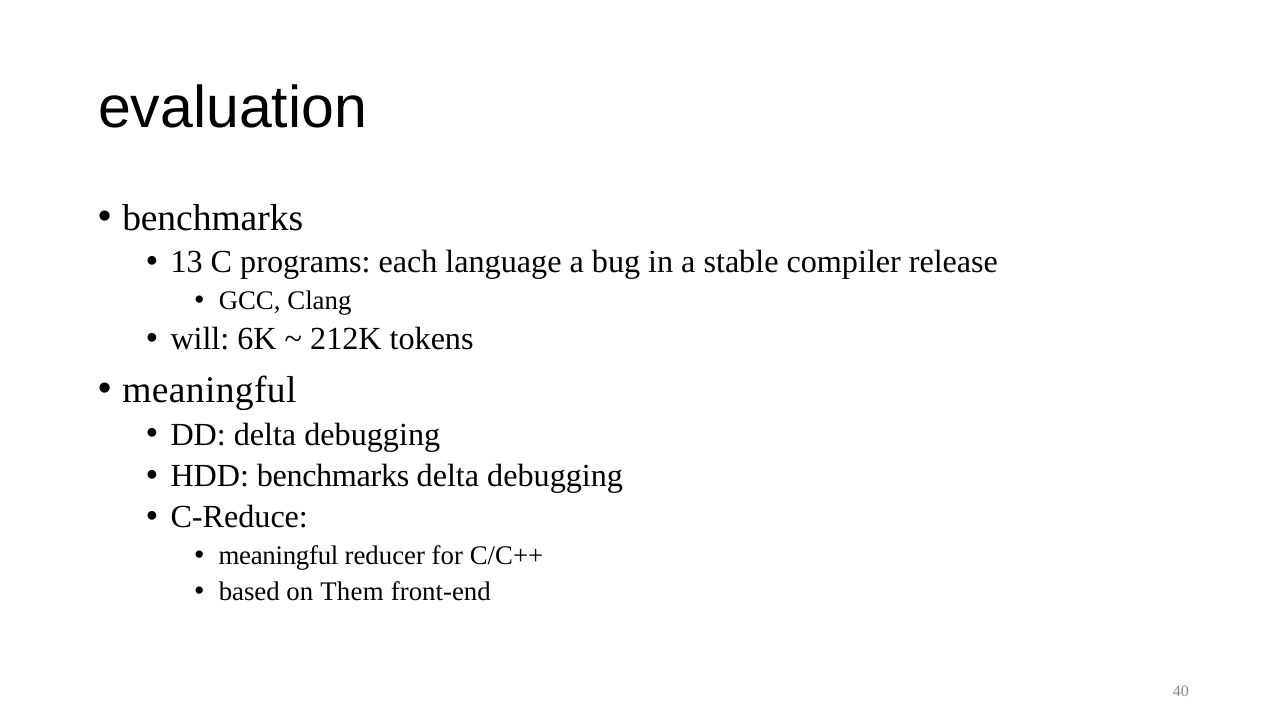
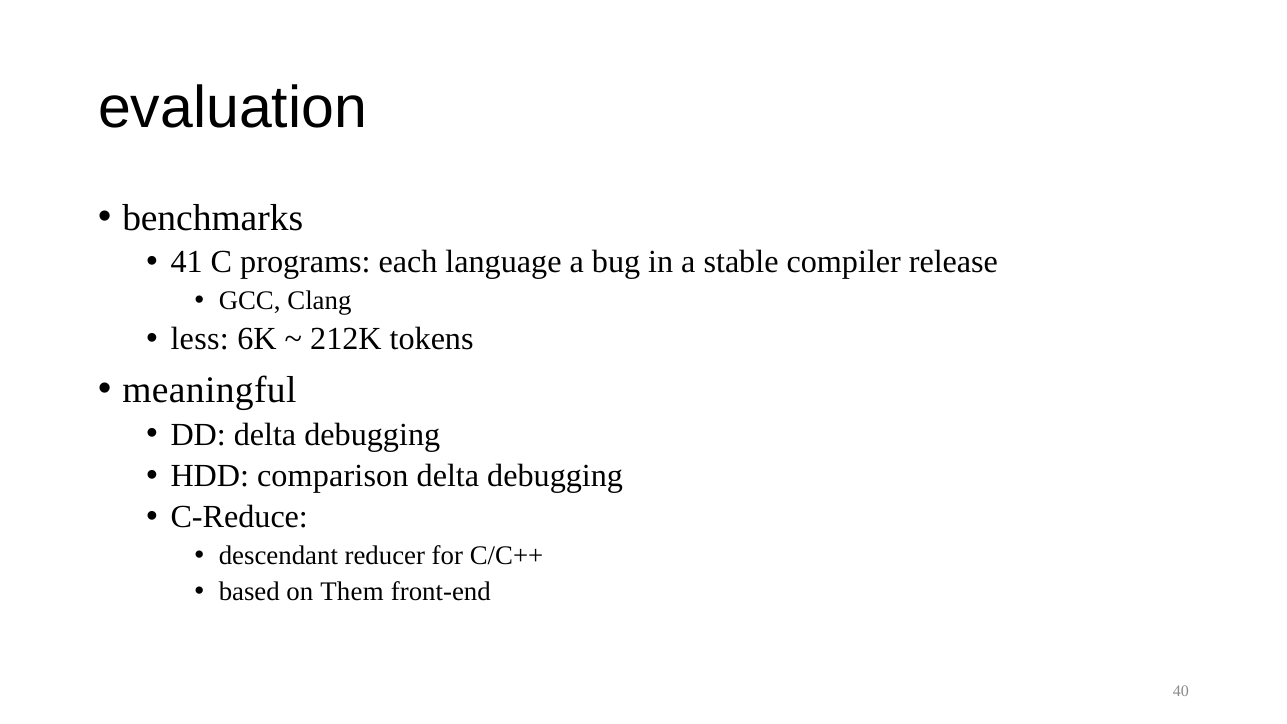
13: 13 -> 41
will: will -> less
HDD benchmarks: benchmarks -> comparison
meaningful at (278, 556): meaningful -> descendant
